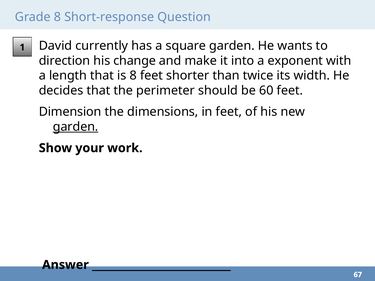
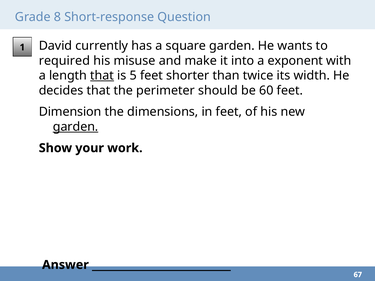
direction: direction -> required
change: change -> misuse
that at (102, 76) underline: none -> present
is 8: 8 -> 5
